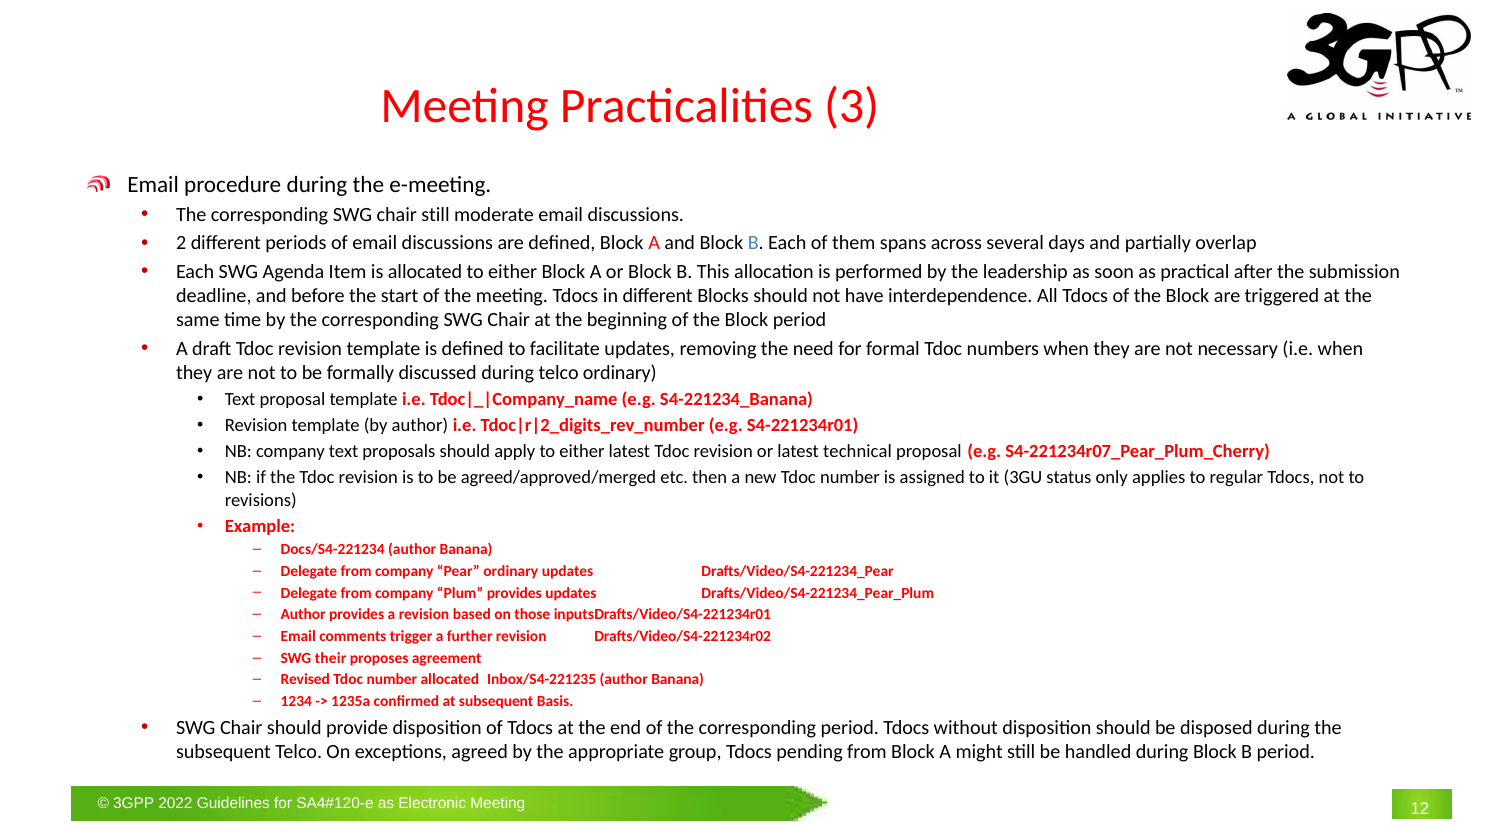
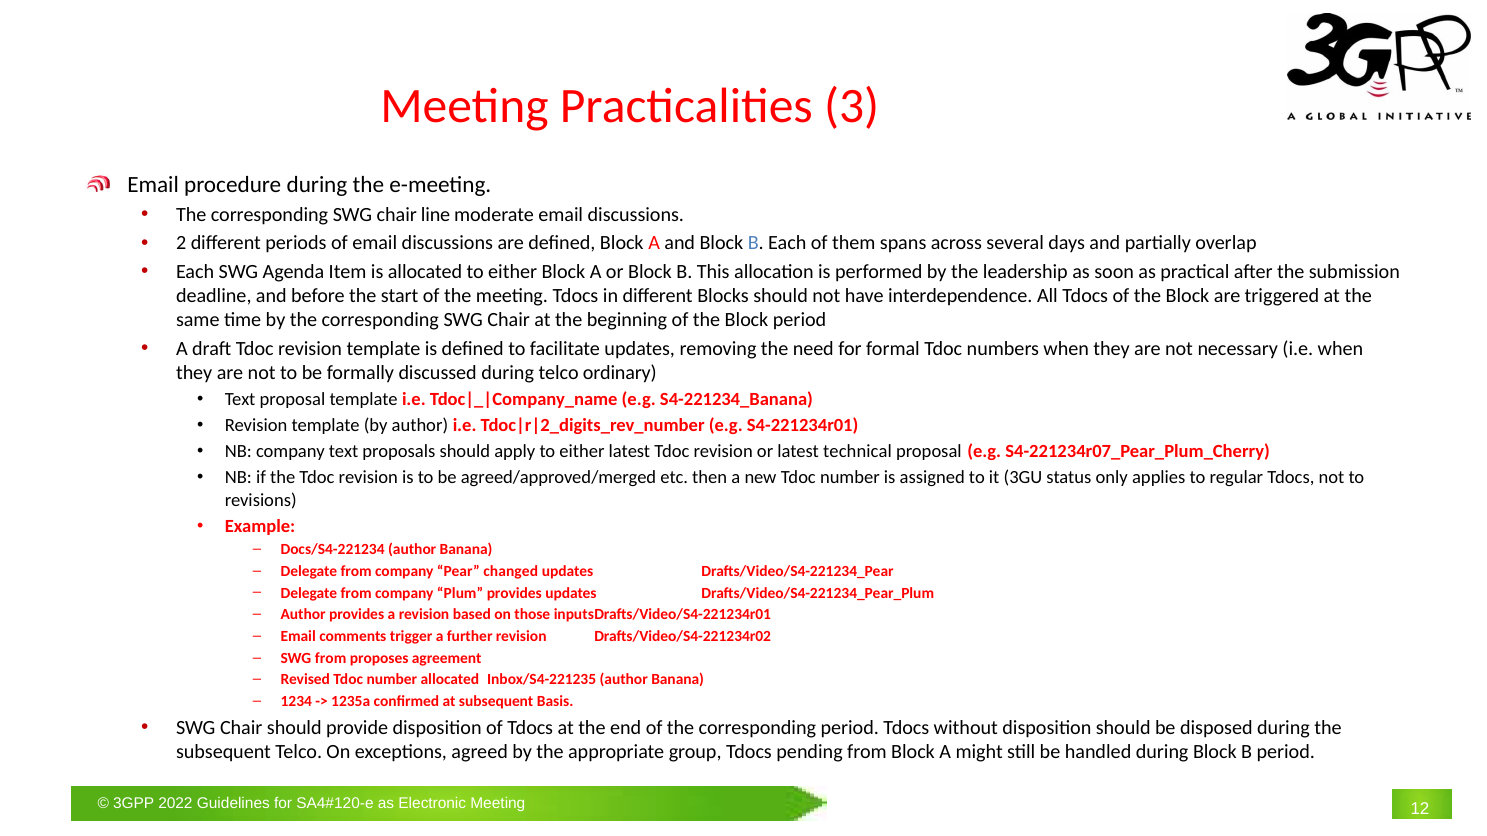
chair still: still -> line
Pear ordinary: ordinary -> changed
SWG their: their -> from
